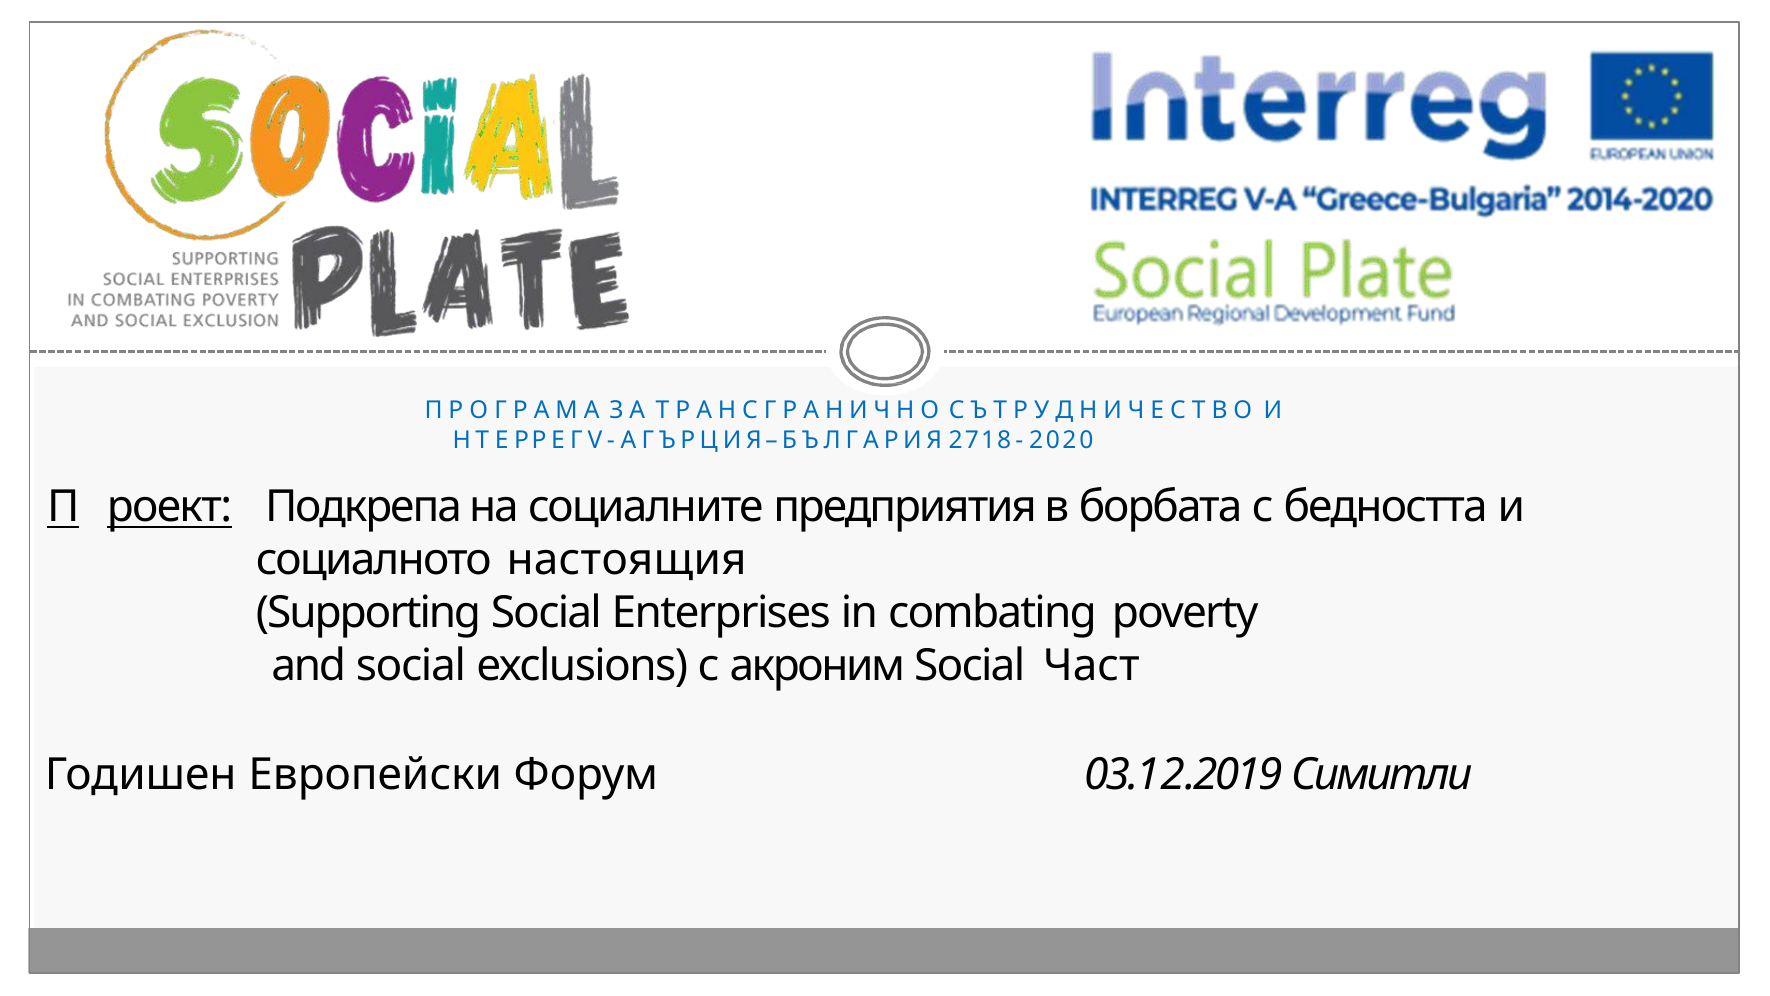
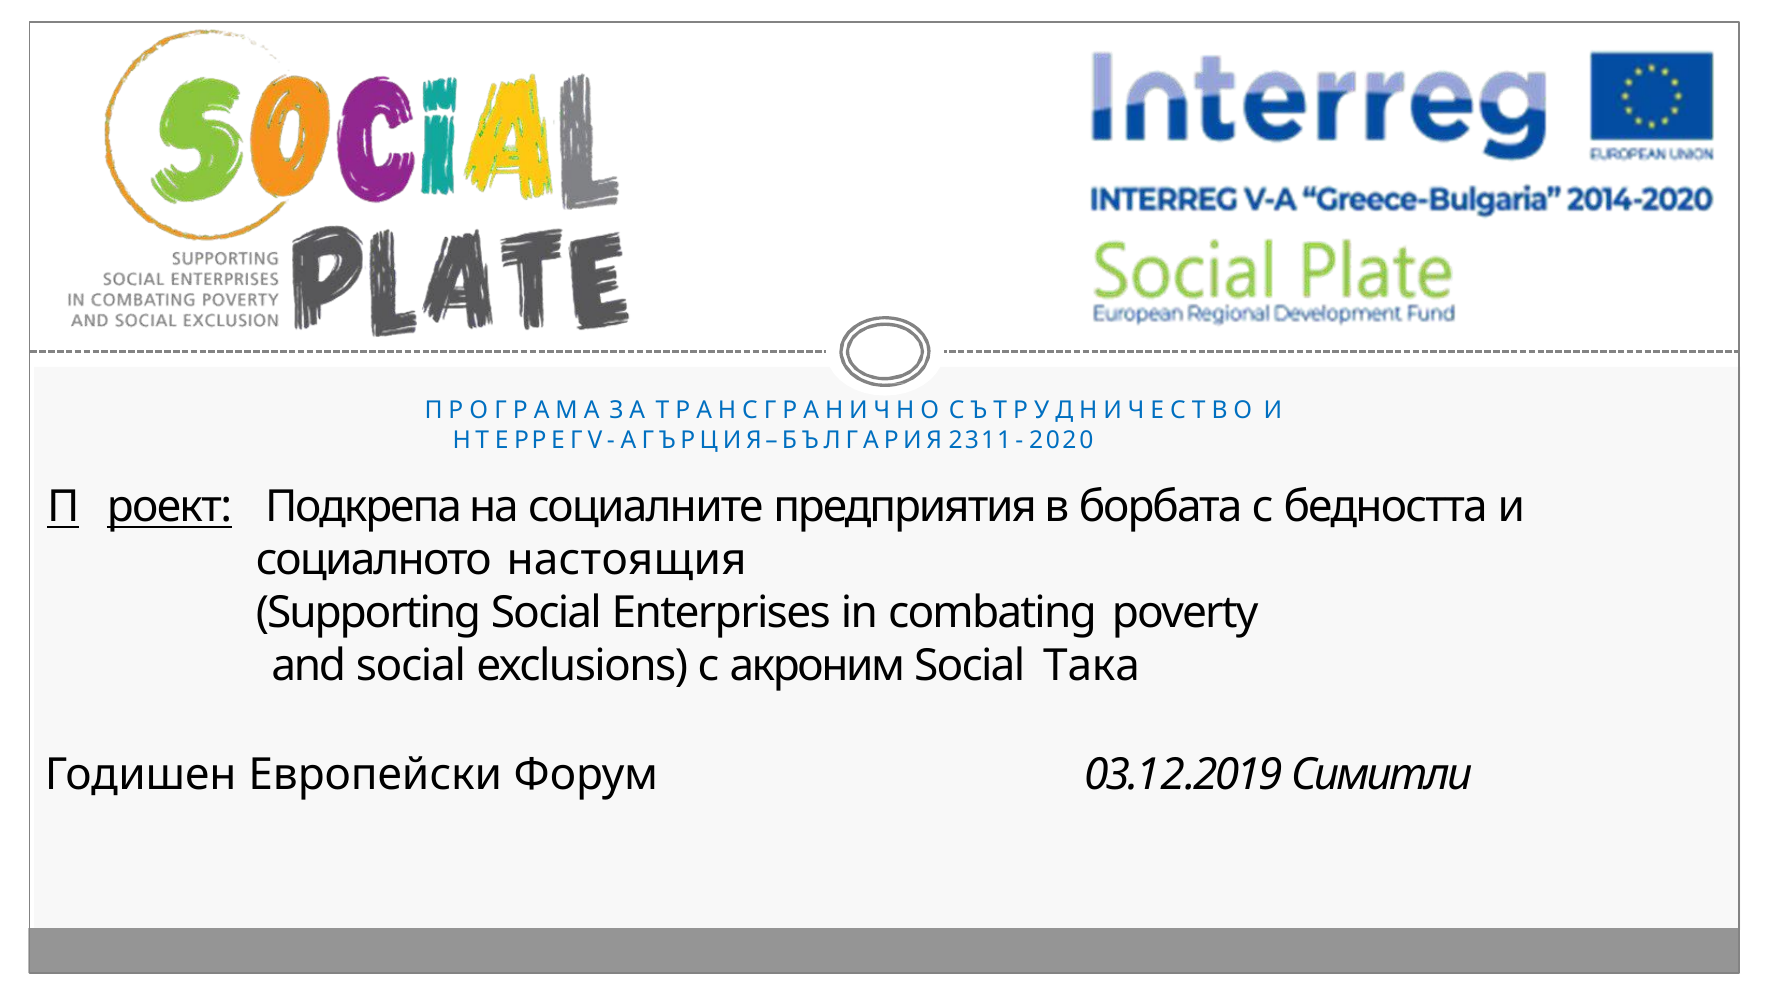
7: 7 -> 3
1 8: 8 -> 1
Част: Част -> Така
